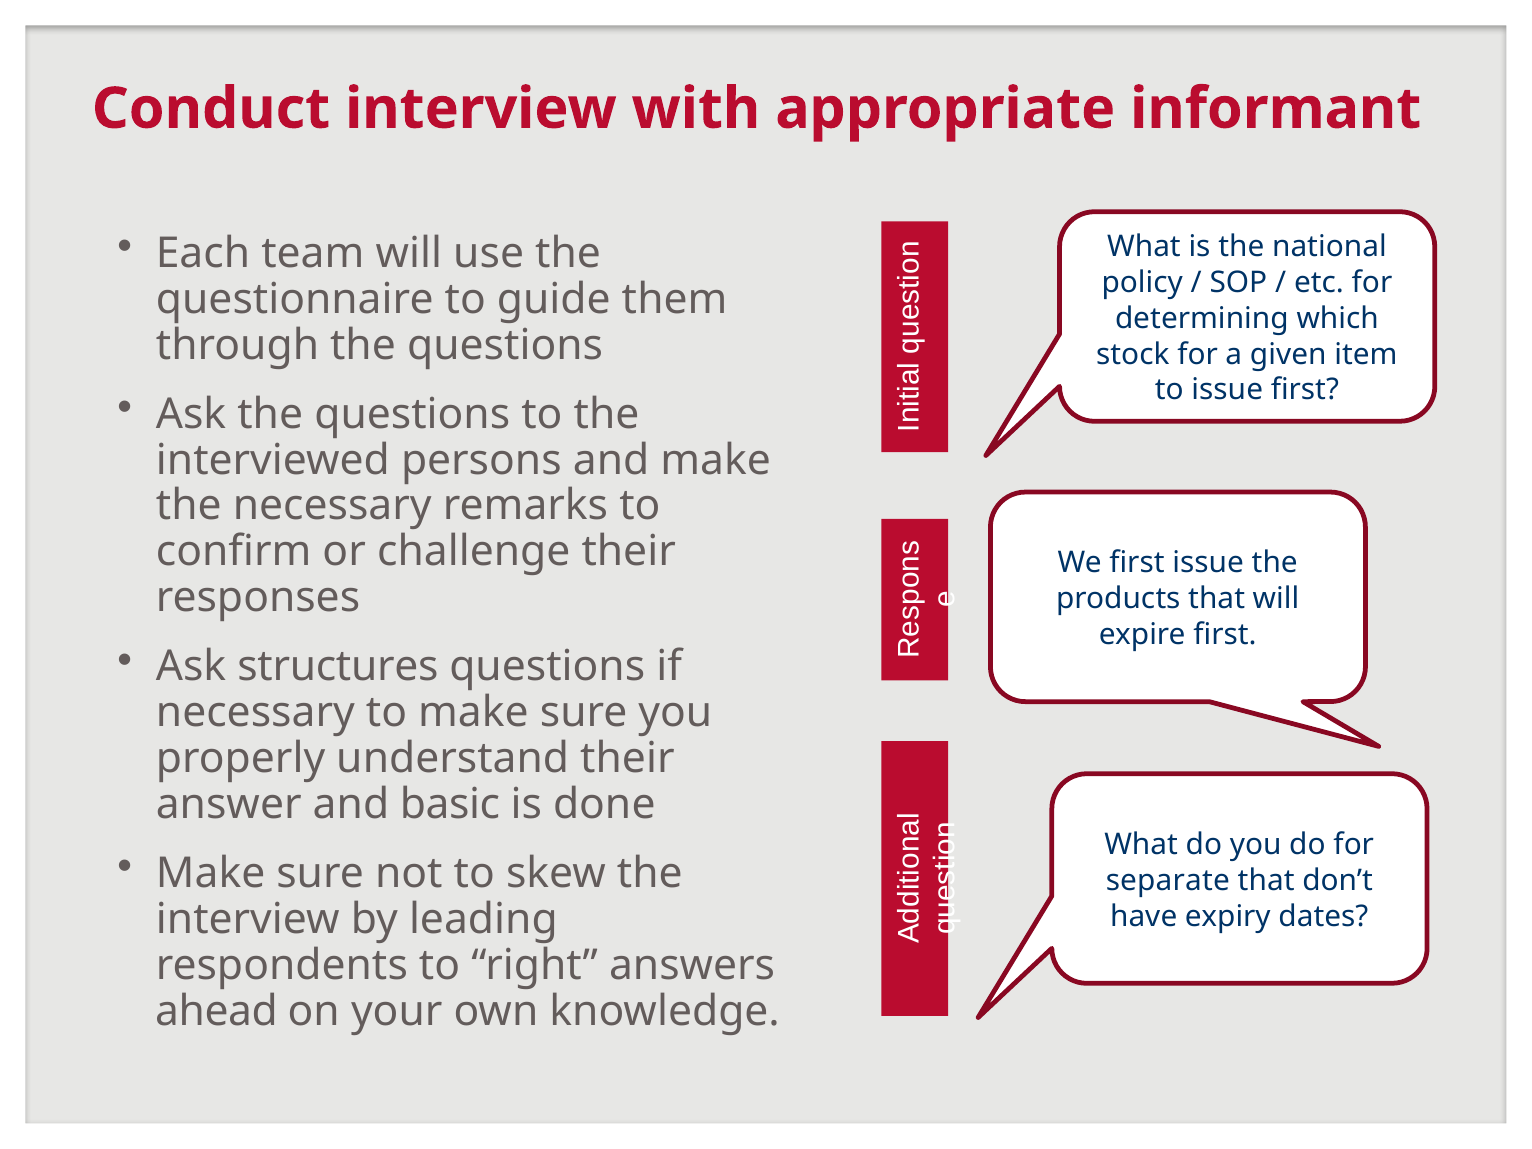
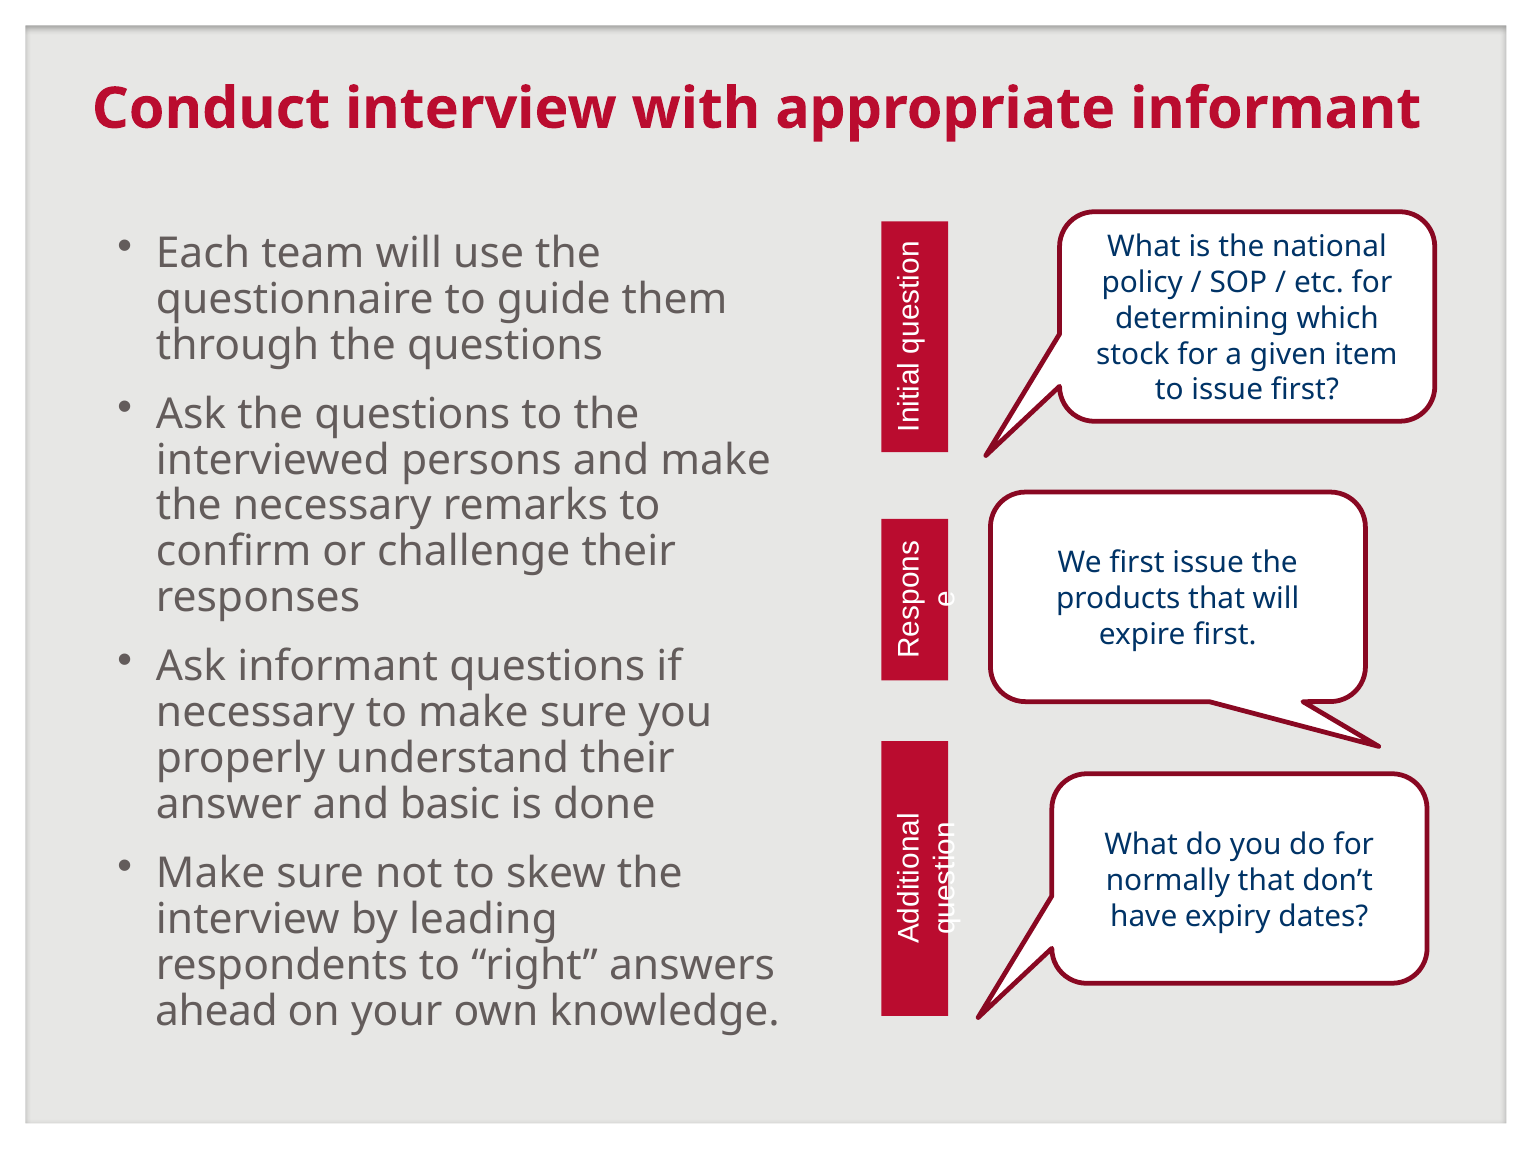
Ask structures: structures -> informant
separate: separate -> normally
